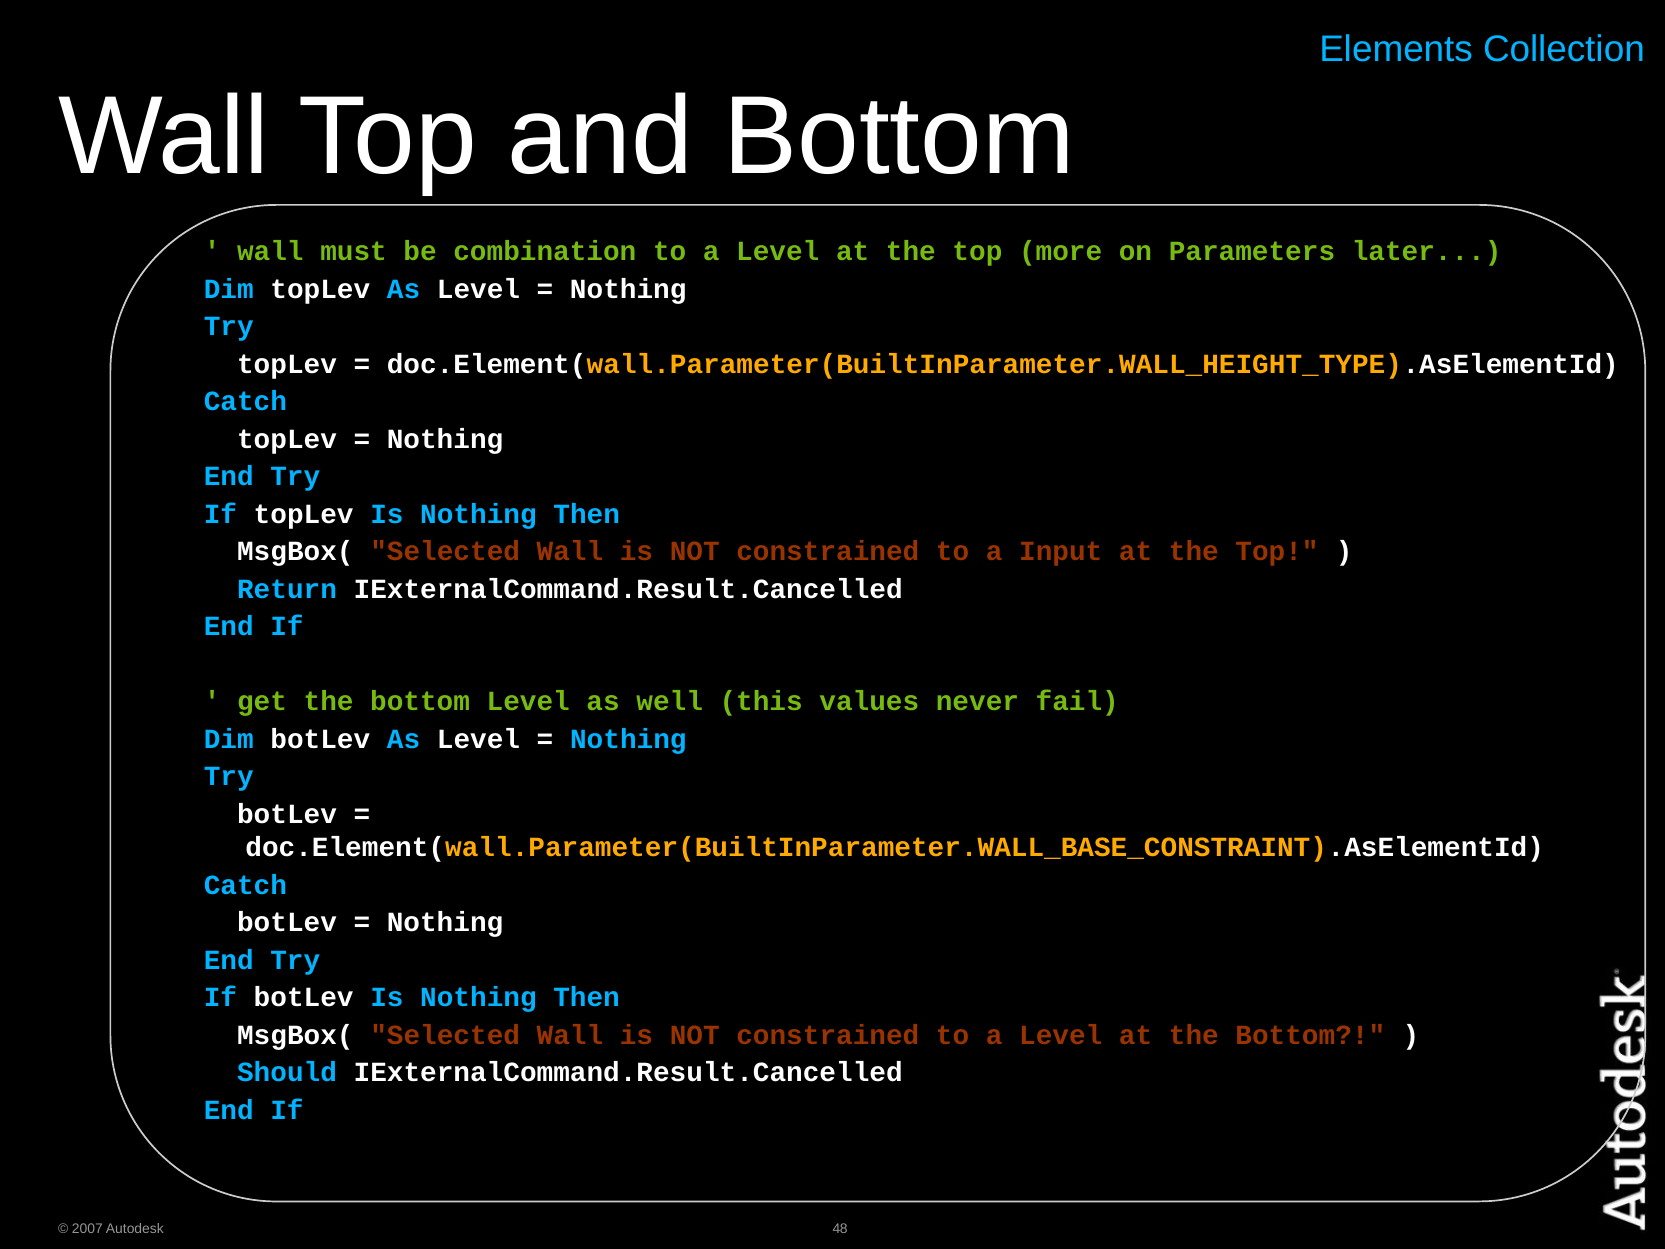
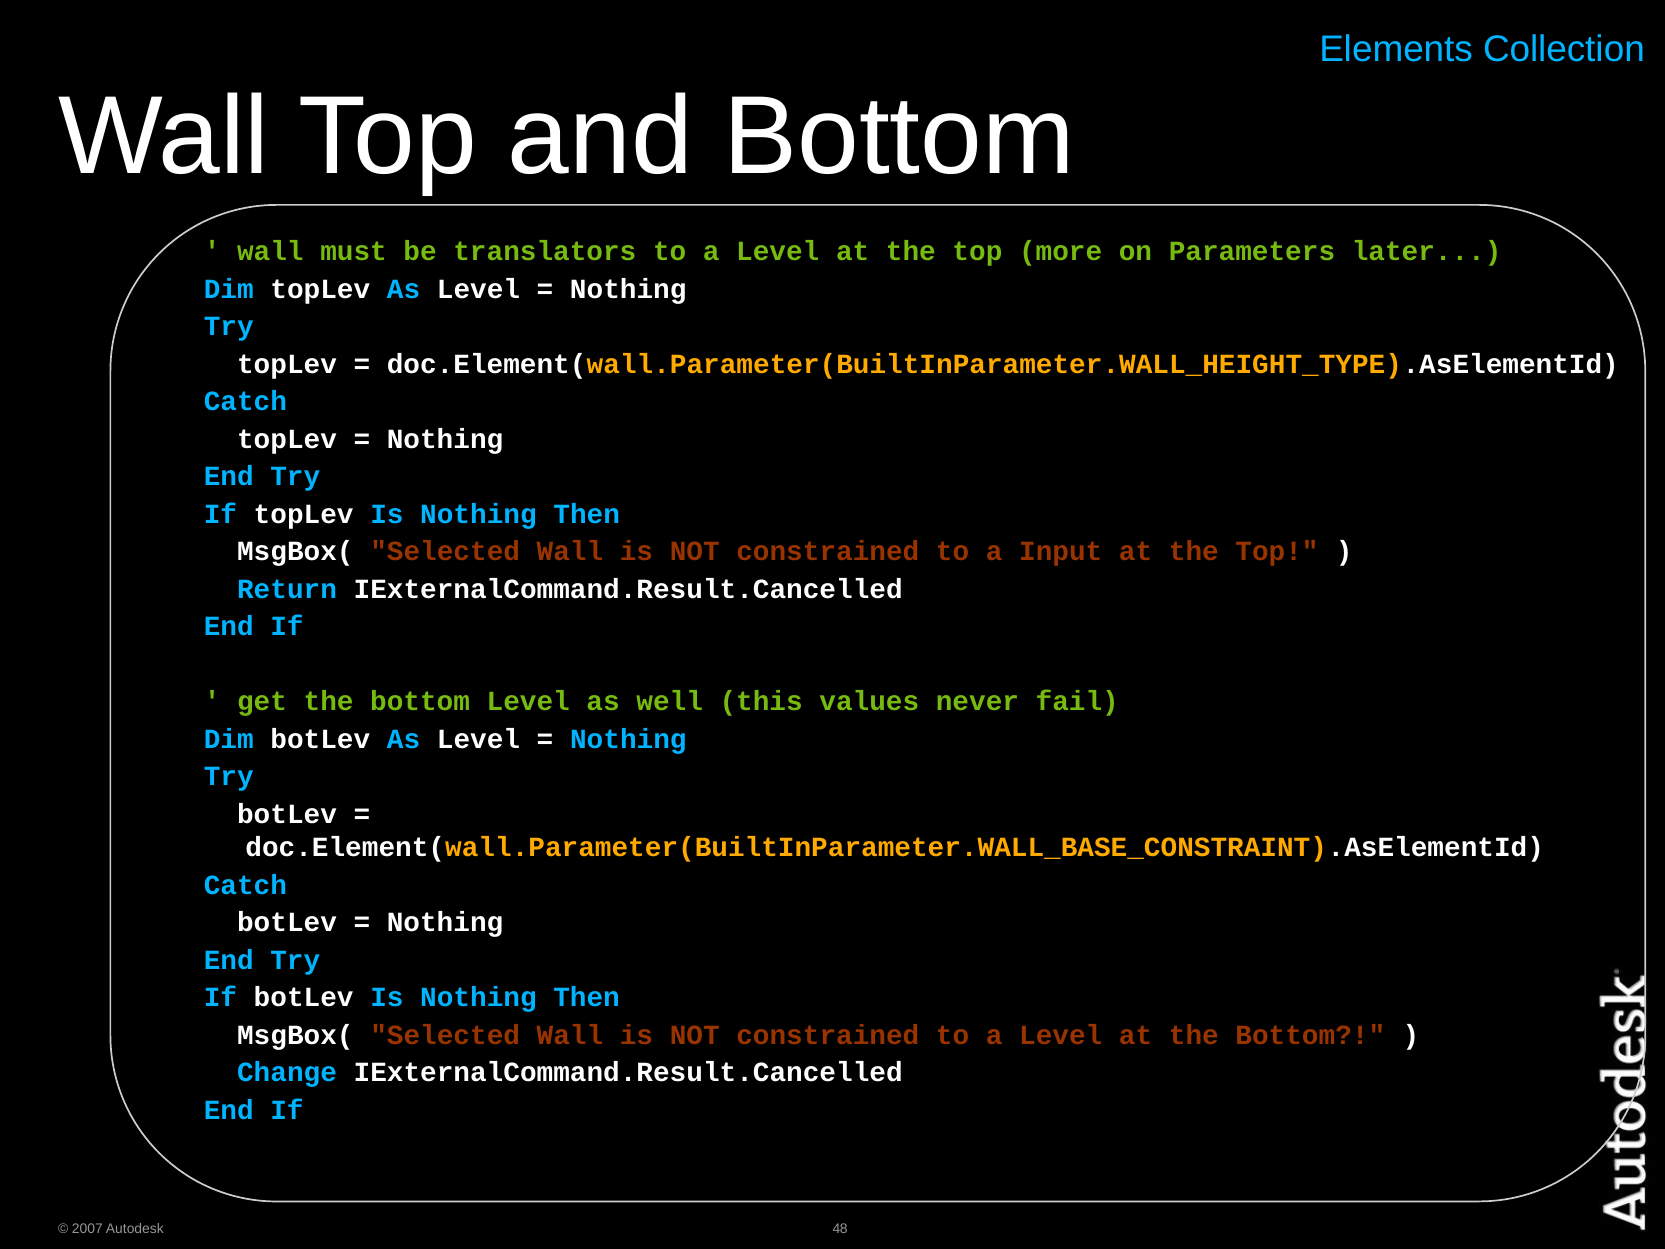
combination: combination -> translators
Should: Should -> Change
